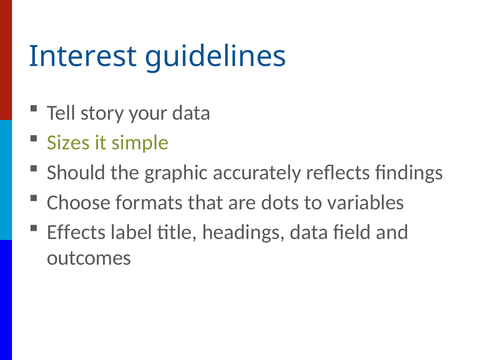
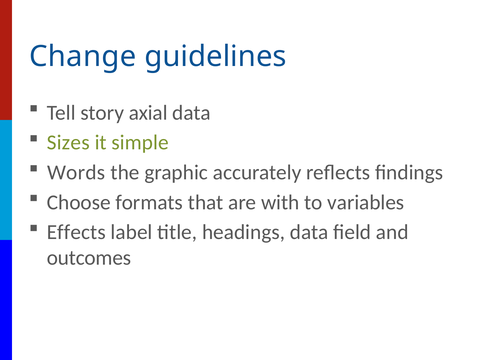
Interest: Interest -> Change
your: your -> axial
Should: Should -> Words
dots: dots -> with
